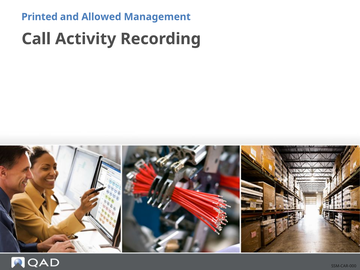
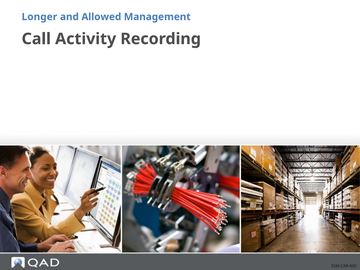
Printed: Printed -> Longer
